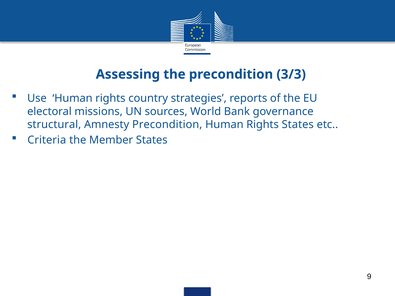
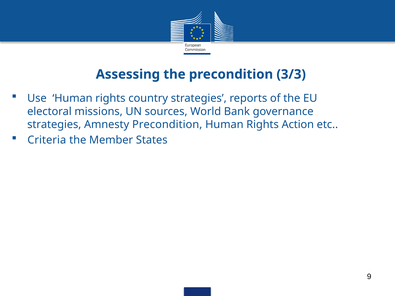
structural at (54, 125): structural -> strategies
Rights States: States -> Action
